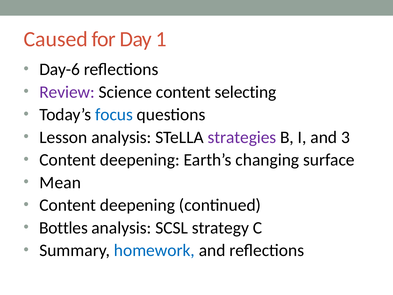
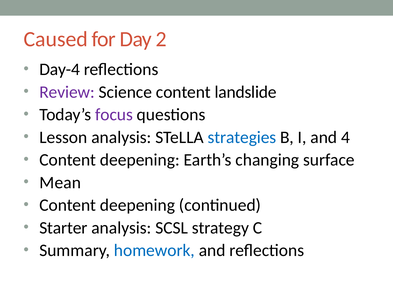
1: 1 -> 2
Day-6: Day-6 -> Day-4
selecting: selecting -> landslide
focus colour: blue -> purple
strategies colour: purple -> blue
3: 3 -> 4
Bottles: Bottles -> Starter
